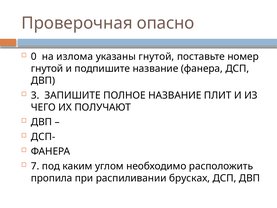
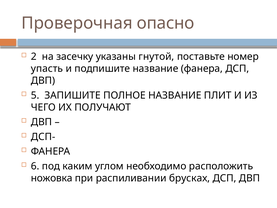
0: 0 -> 2
излома: излома -> засечку
гнутой at (47, 69): гнутой -> упасть
3: 3 -> 5
7: 7 -> 6
пропила: пропила -> ножовка
